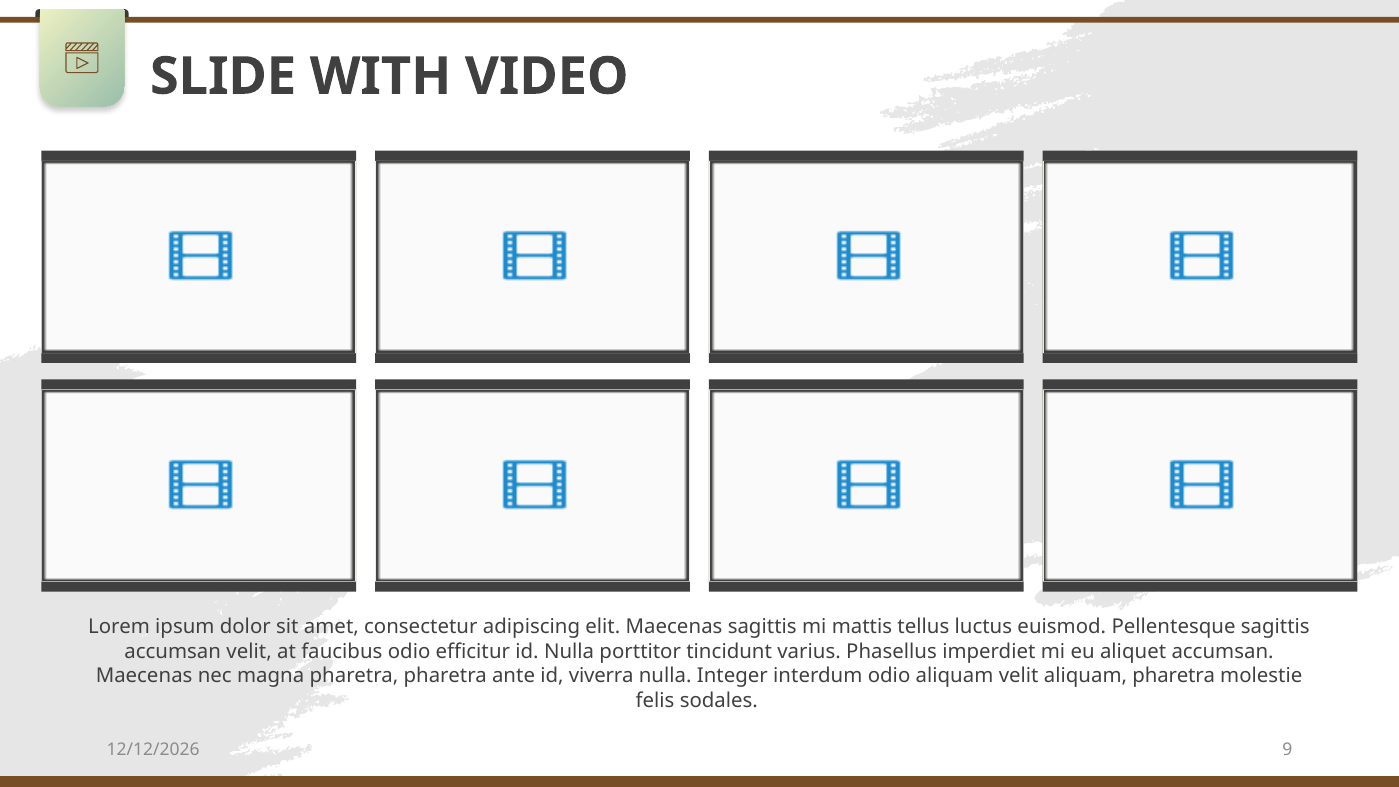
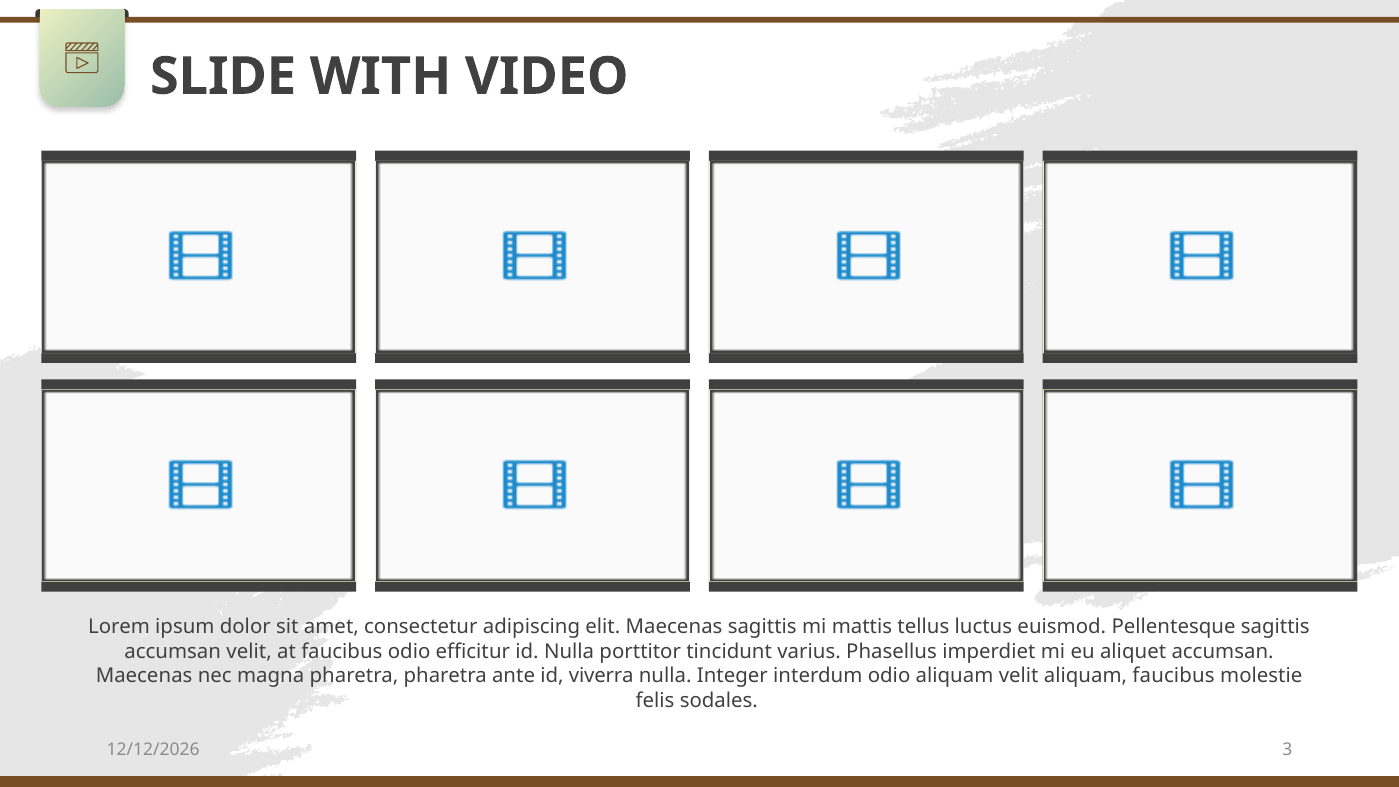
aliquam pharetra: pharetra -> faucibus
9: 9 -> 3
